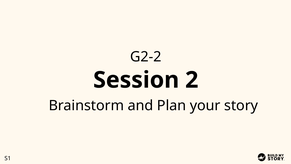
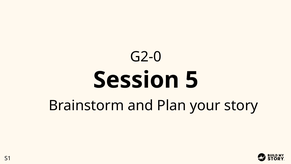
G2-2: G2-2 -> G2-0
2: 2 -> 5
